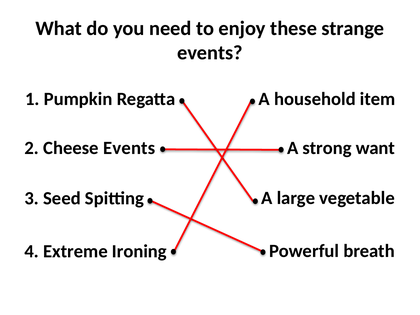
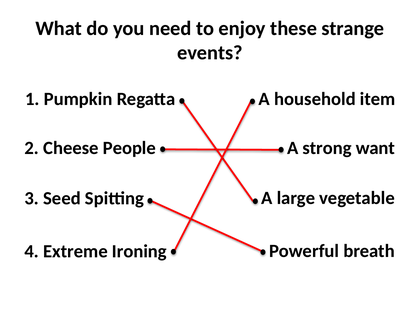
Cheese Events: Events -> People
